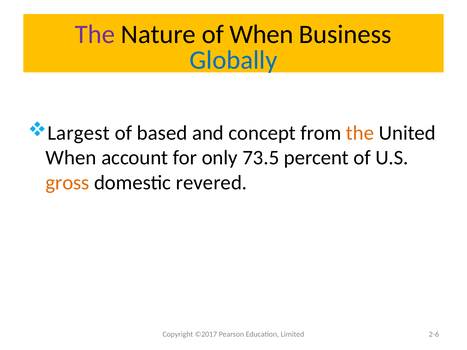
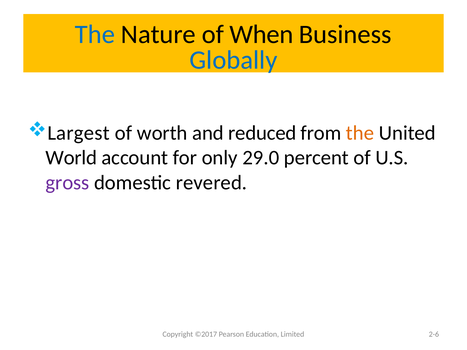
The at (95, 34) colour: purple -> blue
based: based -> worth
concept: concept -> reduced
When at (71, 158): When -> World
73.5: 73.5 -> 29.0
gross colour: orange -> purple
